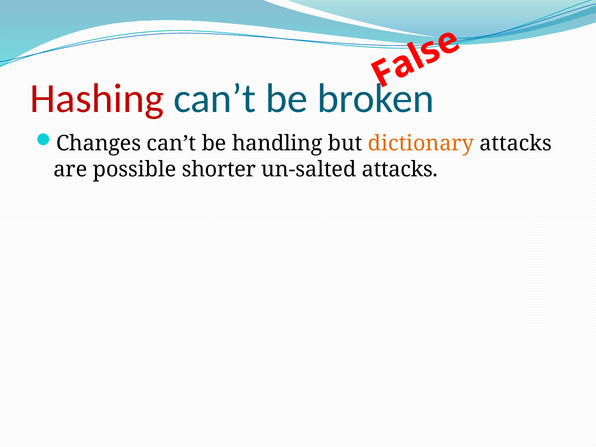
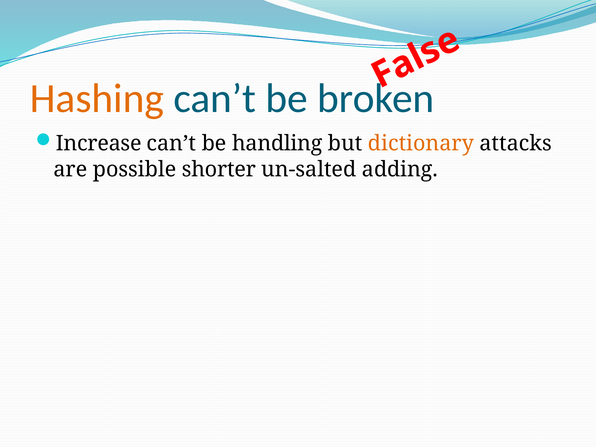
Hashing colour: red -> orange
Changes: Changes -> Increase
un-salted attacks: attacks -> adding
